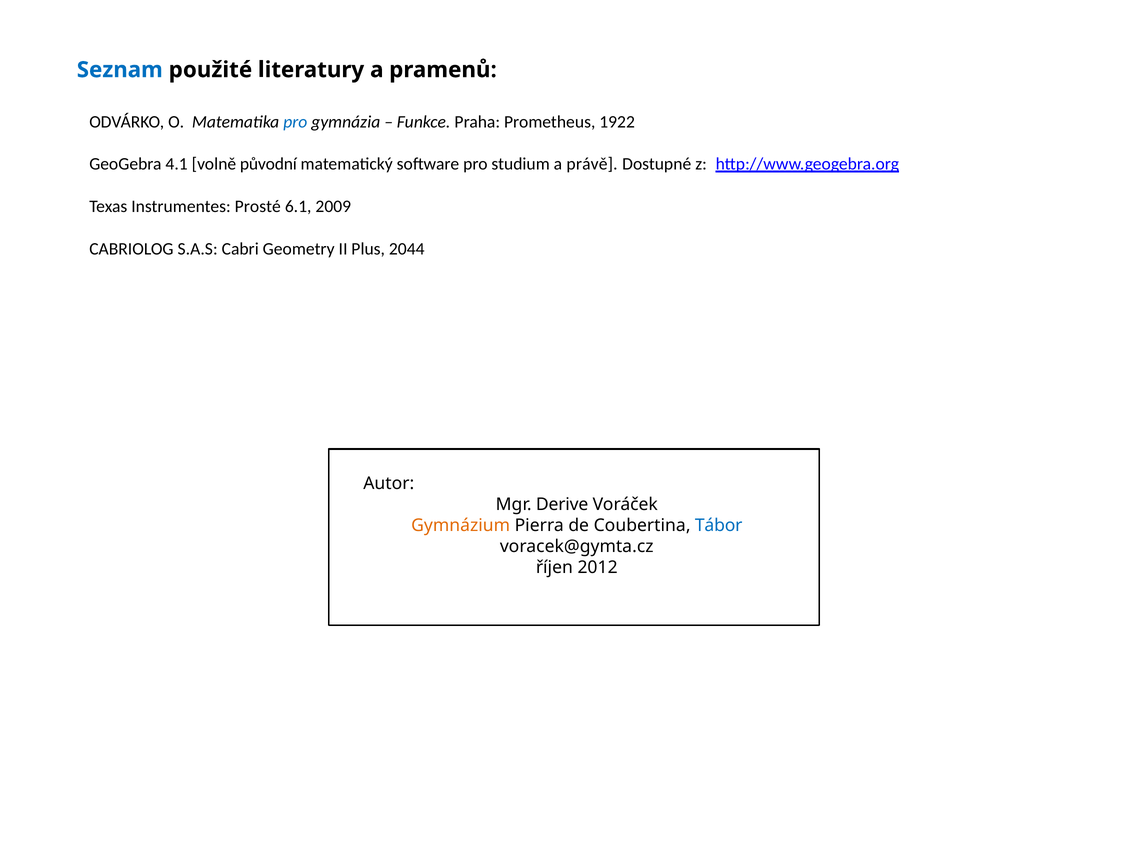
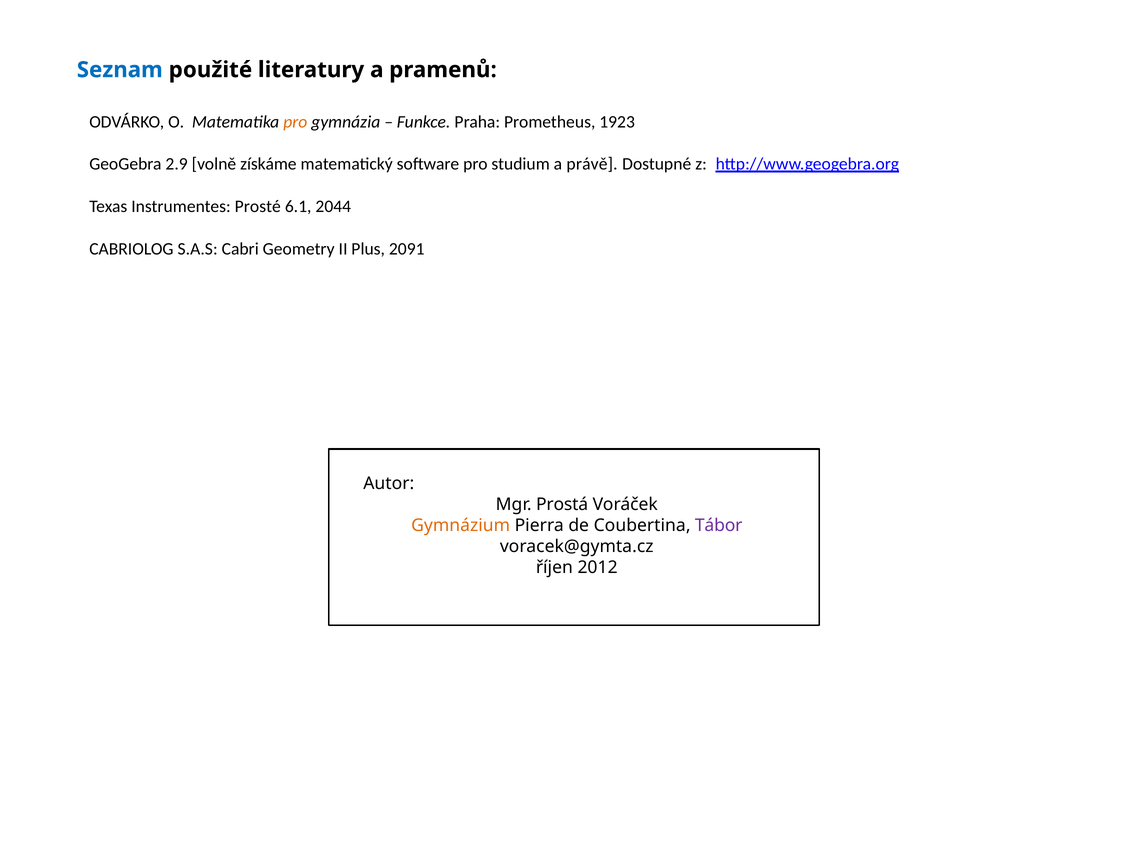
pro at (295, 122) colour: blue -> orange
1922: 1922 -> 1923
4.1: 4.1 -> 2.9
původní: původní -> získáme
2009: 2009 -> 2044
2044: 2044 -> 2091
Derive: Derive -> Prostá
Tábor colour: blue -> purple
